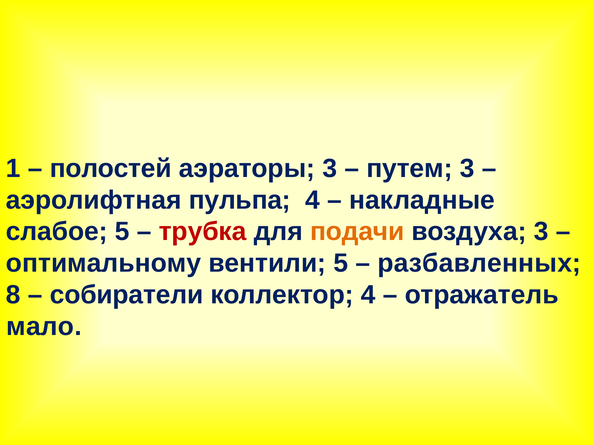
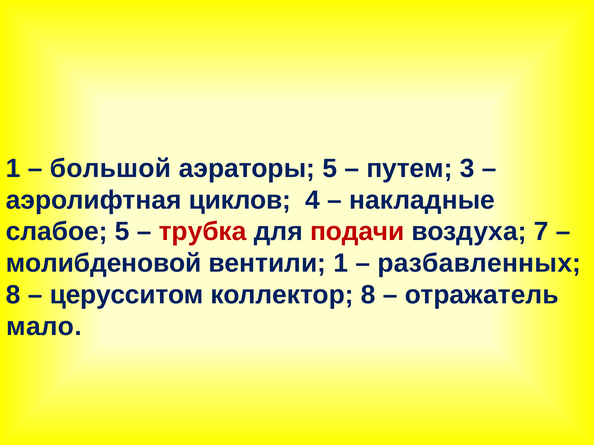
полостей: полостей -> большой
аэраторы 3: 3 -> 5
пульпа: пульпа -> циклов
подачи colour: orange -> red
воздуха 3: 3 -> 7
оптимальному: оптимальному -> молибденовой
вентили 5: 5 -> 1
собиратели: собиратели -> церусситом
коллектор 4: 4 -> 8
